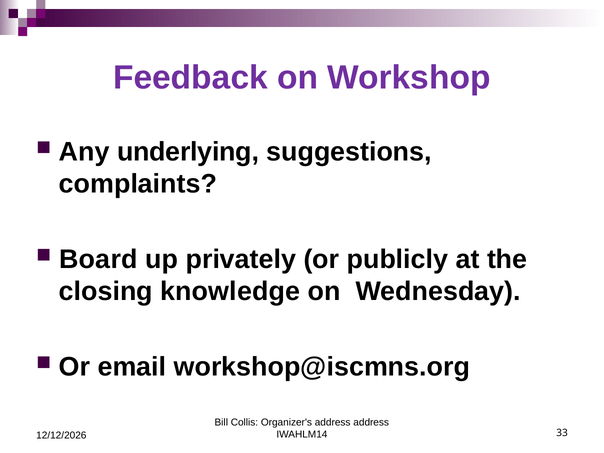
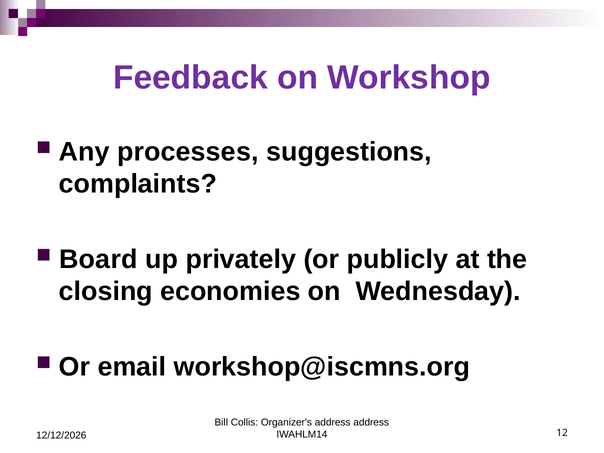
underlying: underlying -> processes
knowledge: knowledge -> economies
33: 33 -> 12
